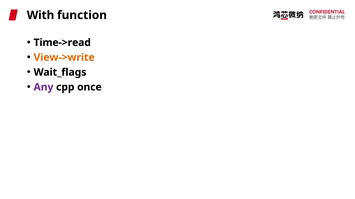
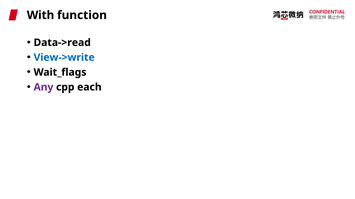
Time->read: Time->read -> Data->read
View->write colour: orange -> blue
once: once -> each
